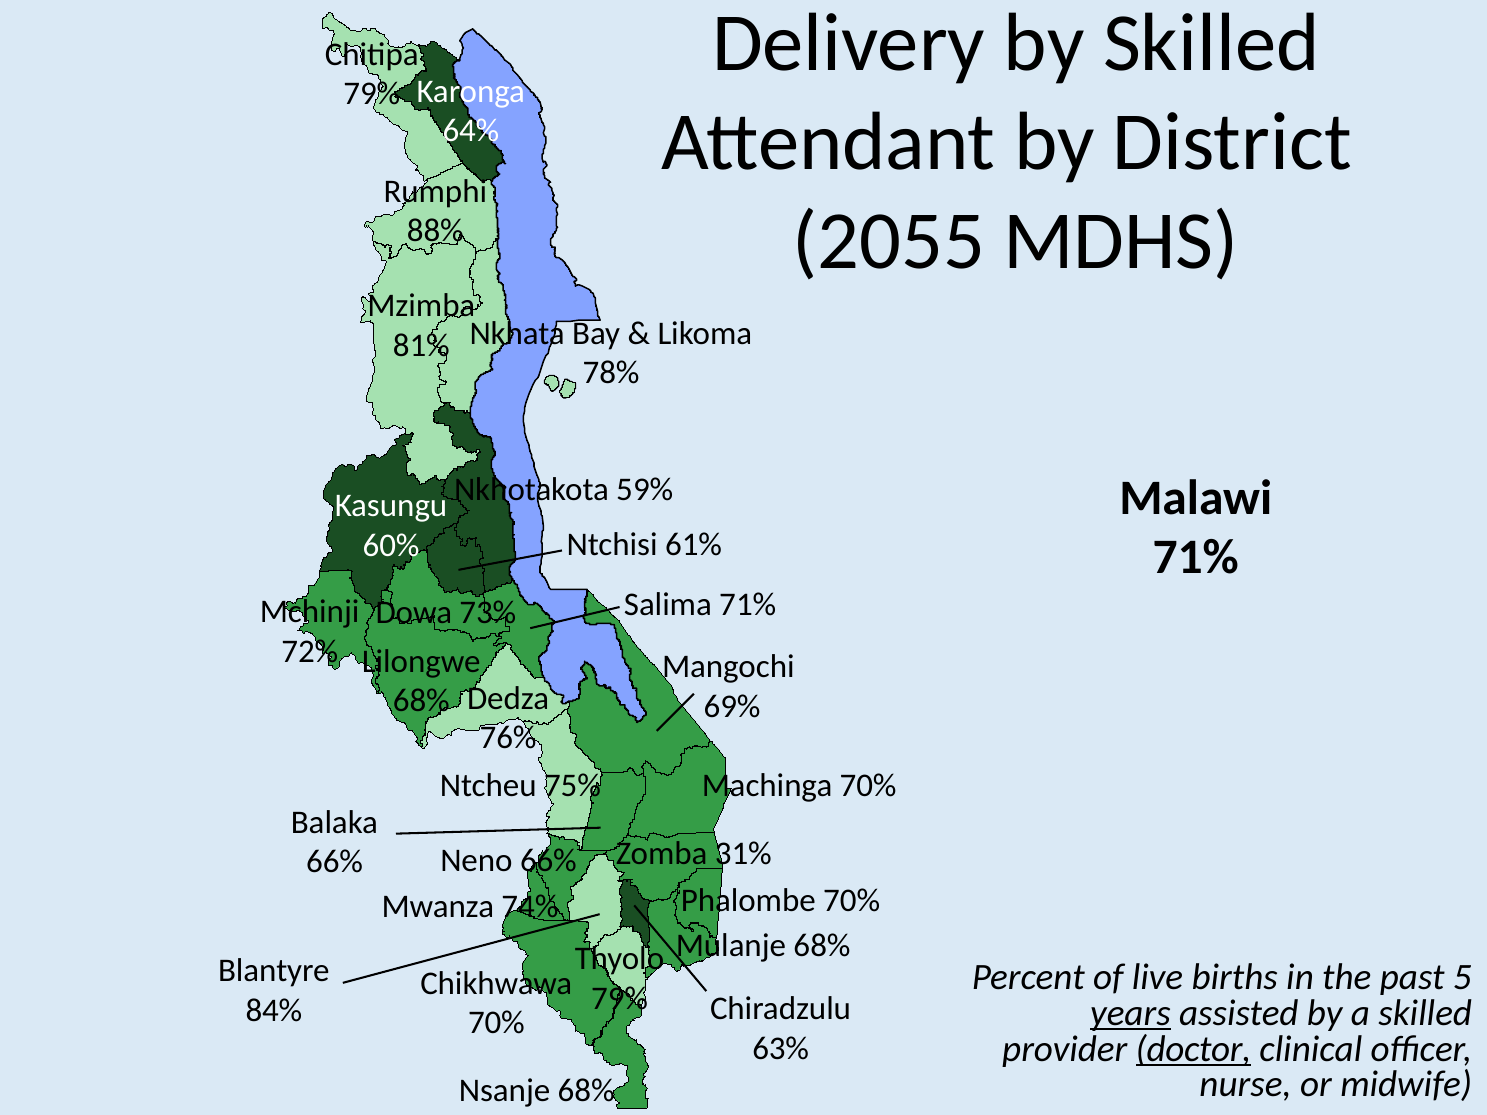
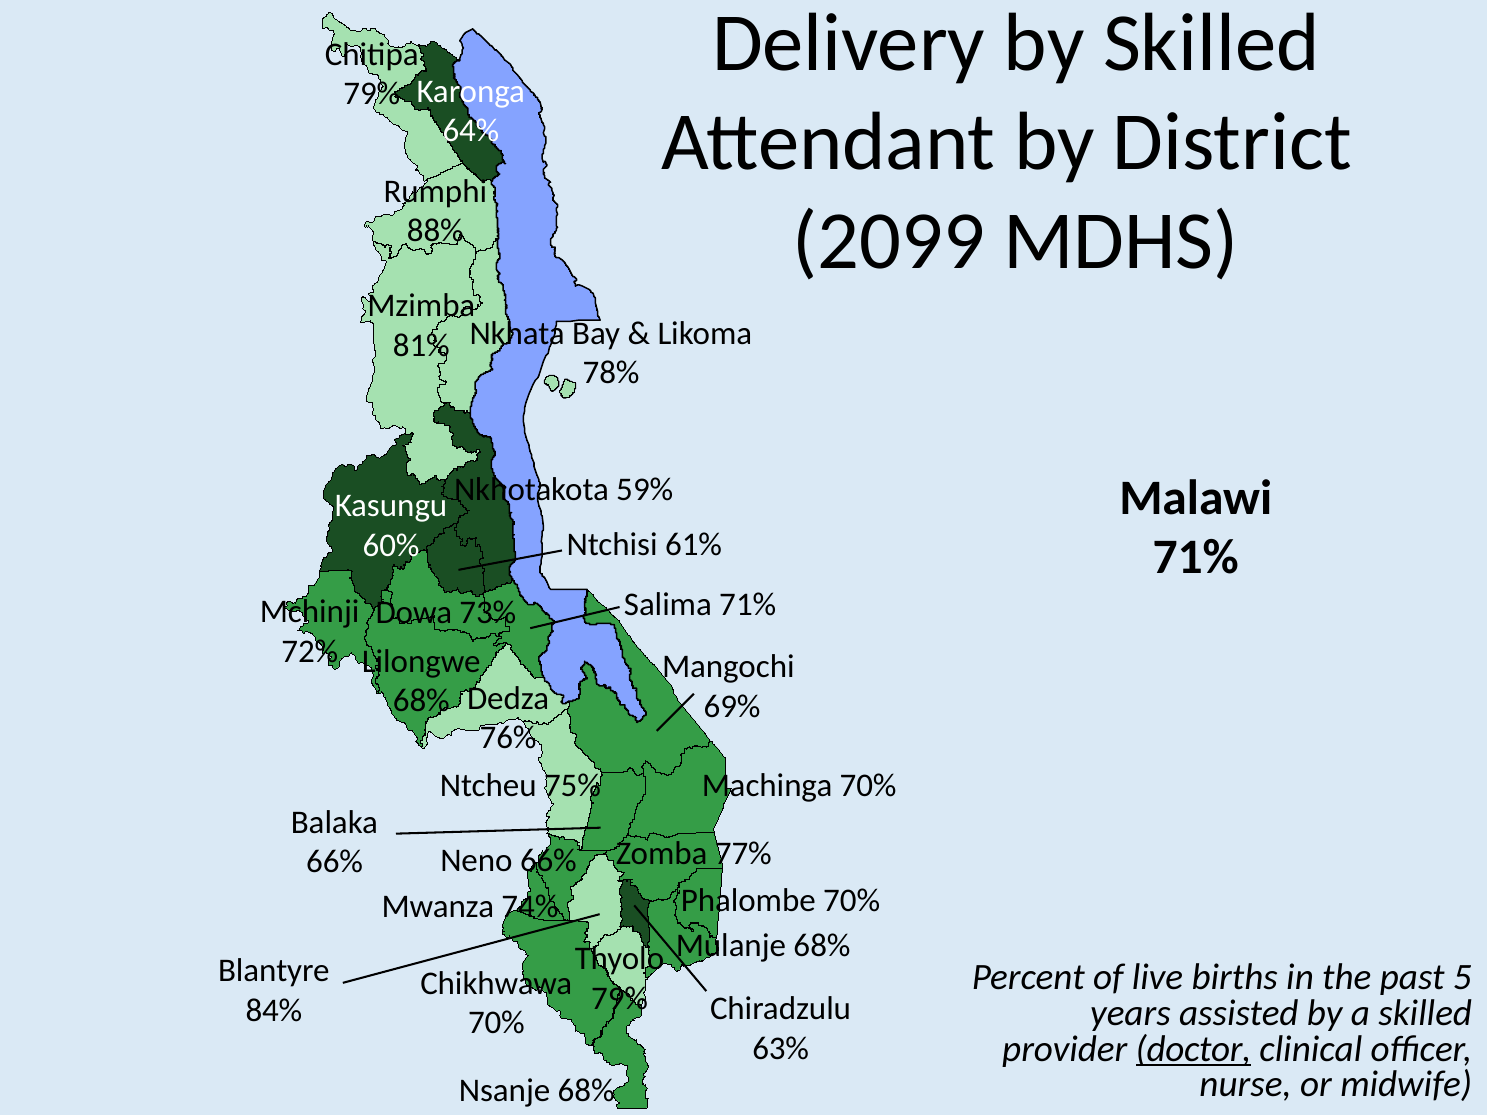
2055: 2055 -> 2099
31%: 31% -> 77%
years underline: present -> none
